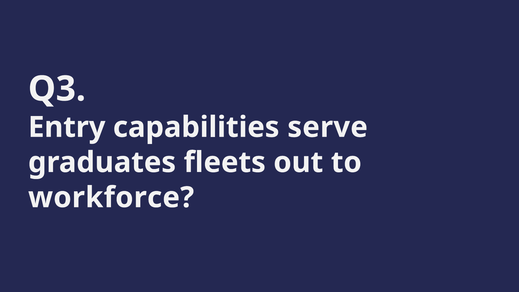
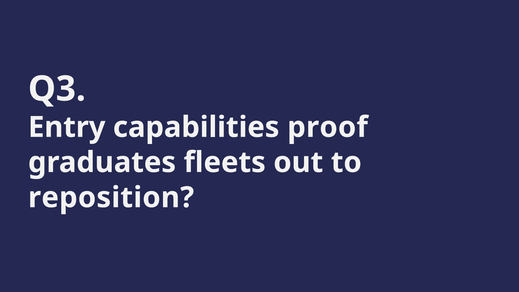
serve: serve -> proof
workforce: workforce -> reposition
